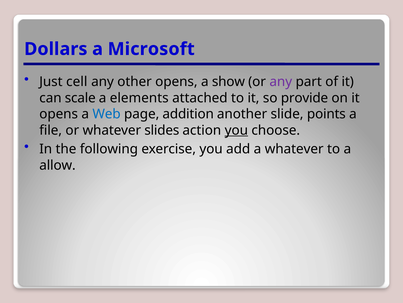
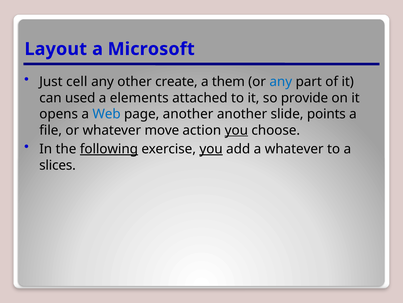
Dollars: Dollars -> Layout
other opens: opens -> create
show: show -> them
any at (281, 82) colour: purple -> blue
scale: scale -> used
page addition: addition -> another
slides: slides -> move
following underline: none -> present
you at (211, 149) underline: none -> present
allow: allow -> slices
